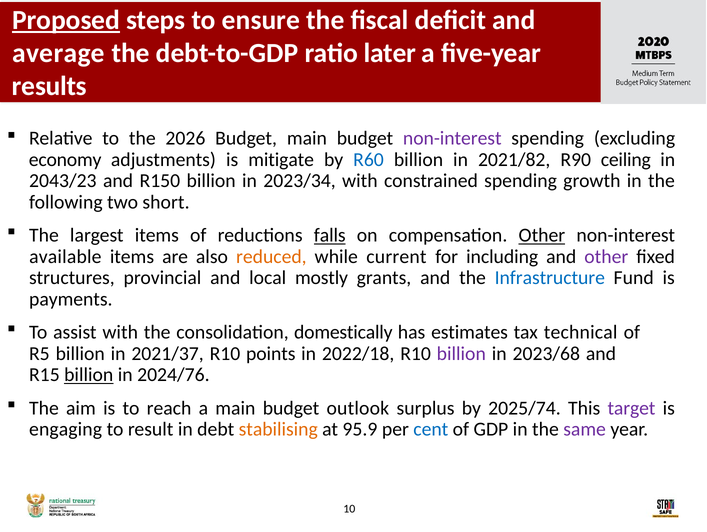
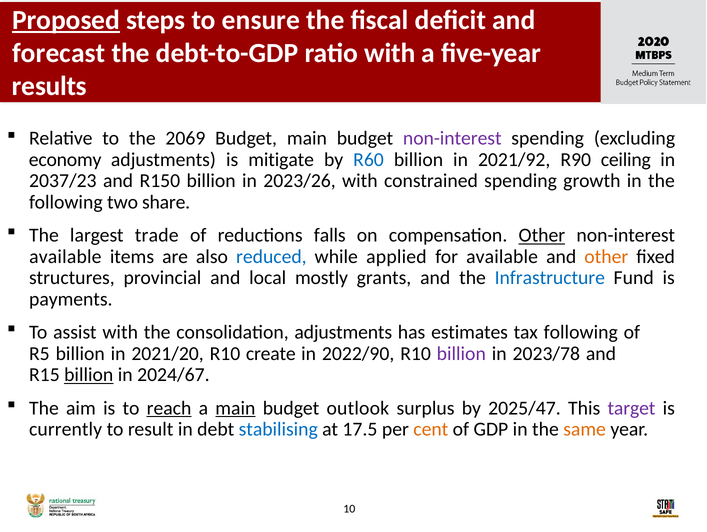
average: average -> forecast
ratio later: later -> with
2026: 2026 -> 2069
2021/82: 2021/82 -> 2021/92
2043/23: 2043/23 -> 2037/23
2023/34: 2023/34 -> 2023/26
short: short -> share
largest items: items -> trade
falls underline: present -> none
reduced colour: orange -> blue
current: current -> applied
for including: including -> available
other at (606, 256) colour: purple -> orange
consolidation domestically: domestically -> adjustments
tax technical: technical -> following
2021/37: 2021/37 -> 2021/20
points: points -> create
2022/18: 2022/18 -> 2022/90
2023/68: 2023/68 -> 2023/78
2024/76: 2024/76 -> 2024/67
reach underline: none -> present
main at (235, 407) underline: none -> present
2025/74: 2025/74 -> 2025/47
engaging: engaging -> currently
stabilising colour: orange -> blue
95.9: 95.9 -> 17.5
cent colour: blue -> orange
same colour: purple -> orange
